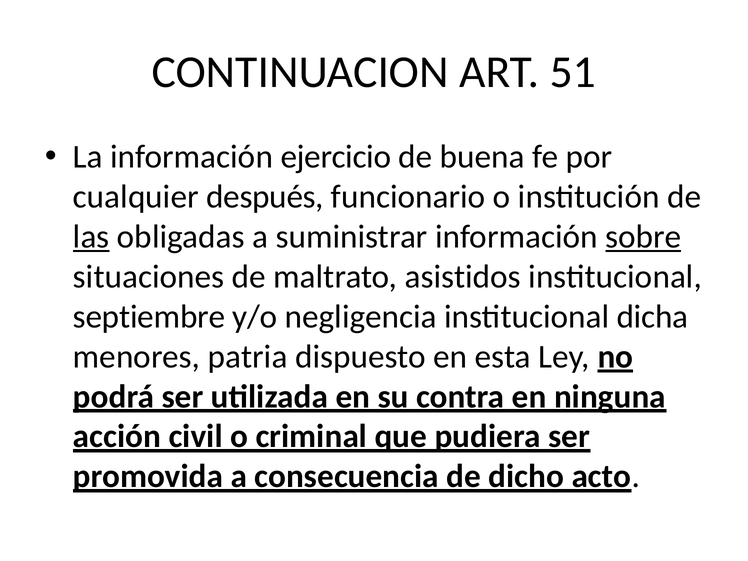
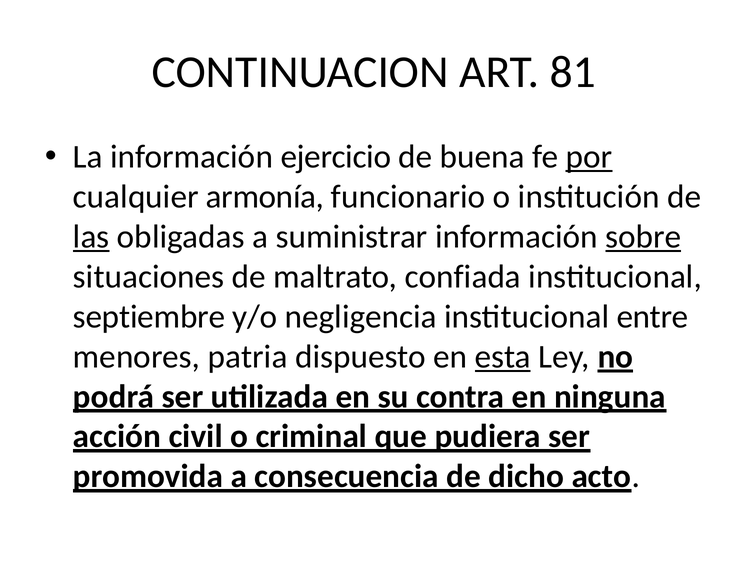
51: 51 -> 81
por underline: none -> present
después: después -> armonía
asistidos: asistidos -> confiada
dicha: dicha -> entre
esta underline: none -> present
